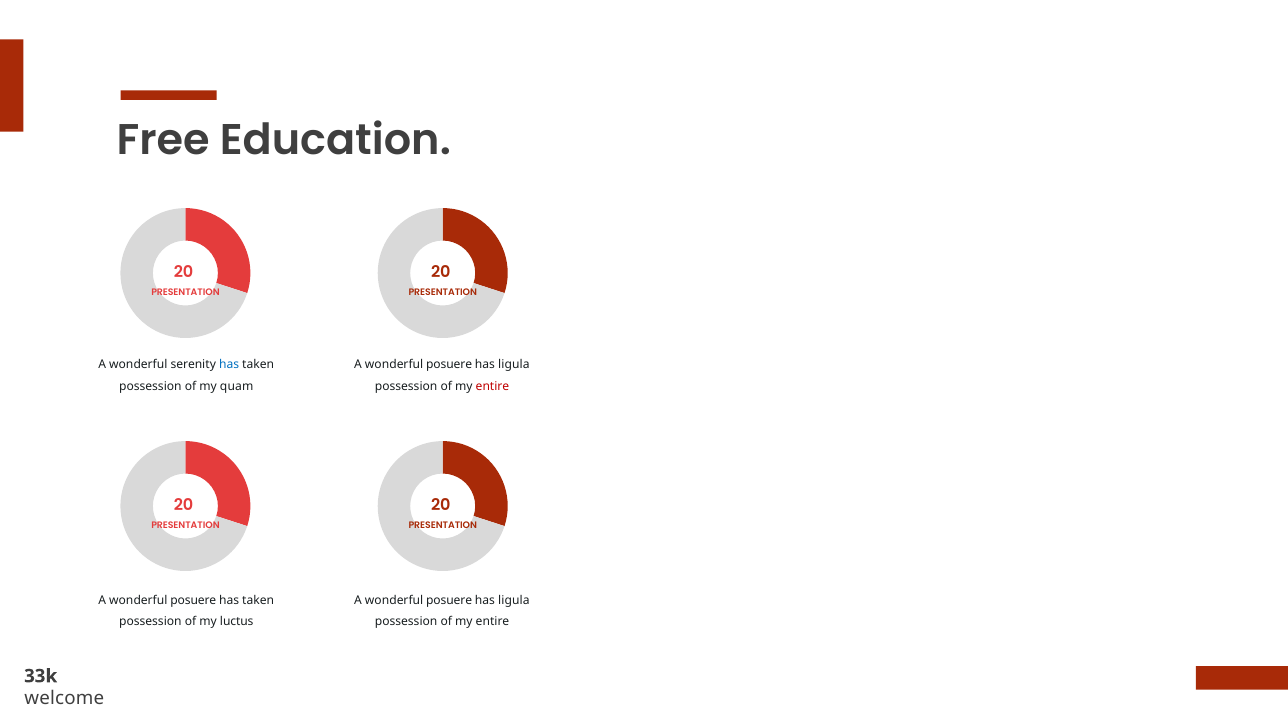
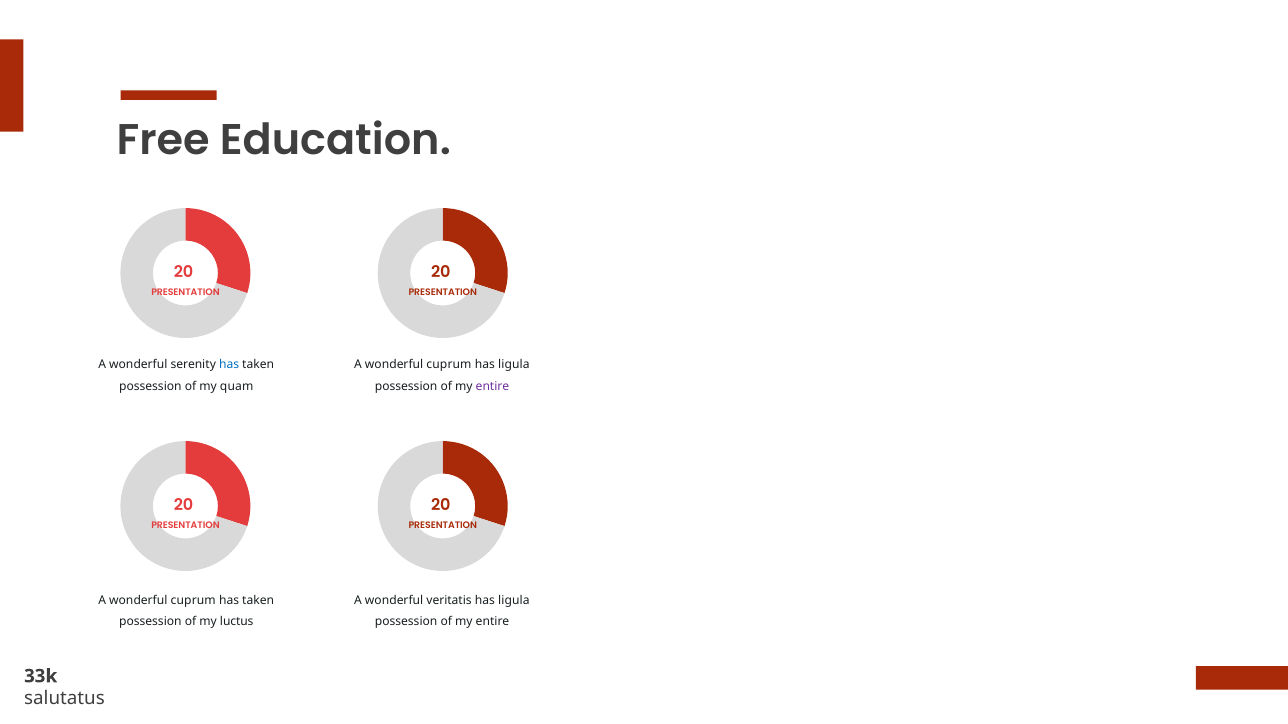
posuere at (449, 365): posuere -> cuprum
entire at (492, 386) colour: red -> purple
posuere at (193, 601): posuere -> cuprum
posuere at (449, 601): posuere -> veritatis
welcome: welcome -> salutatus
